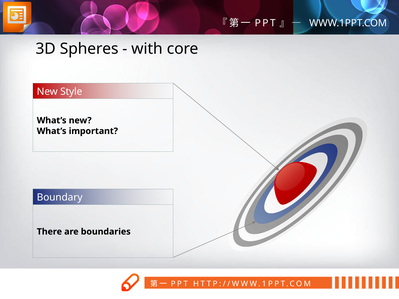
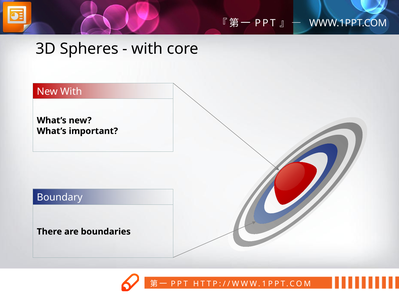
New Style: Style -> With
